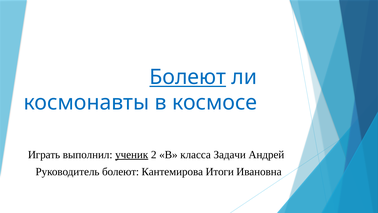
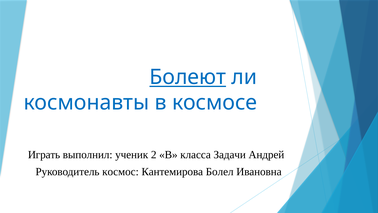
ученик underline: present -> none
Руководитель болеют: болеют -> космос
Итоги: Итоги -> Болел
